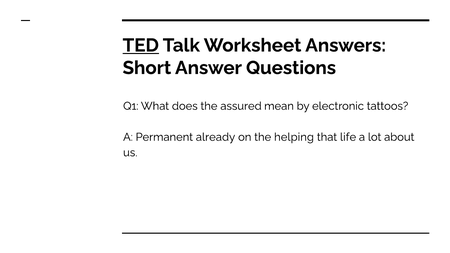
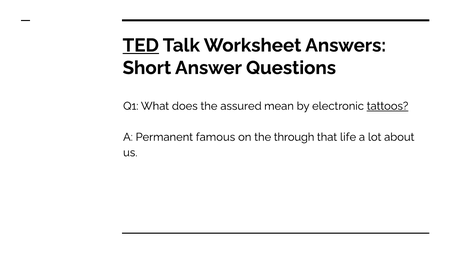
tattoos underline: none -> present
already: already -> famous
helping: helping -> through
